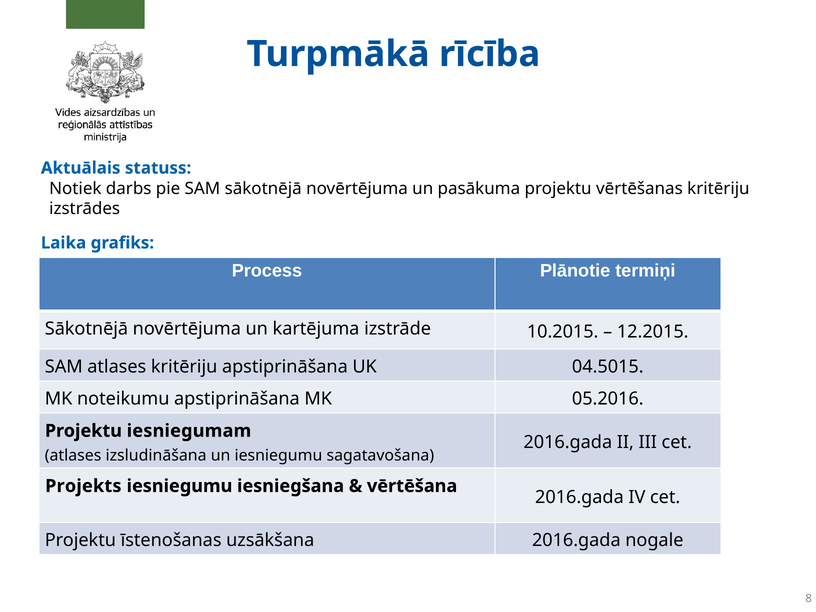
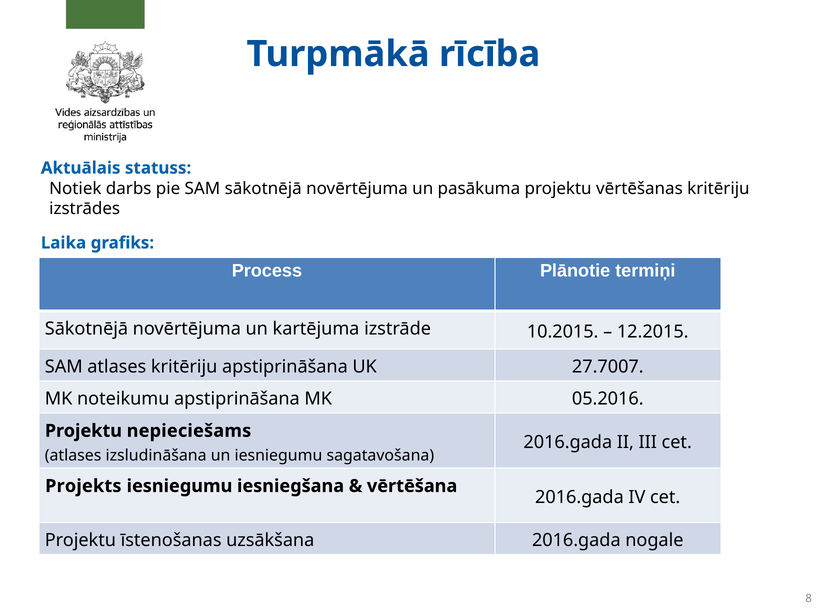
04.5015: 04.5015 -> 27.7007
iesniegumam: iesniegumam -> nepieciešams
